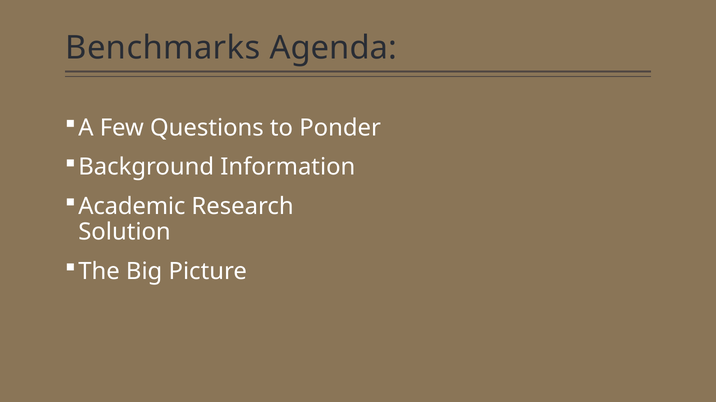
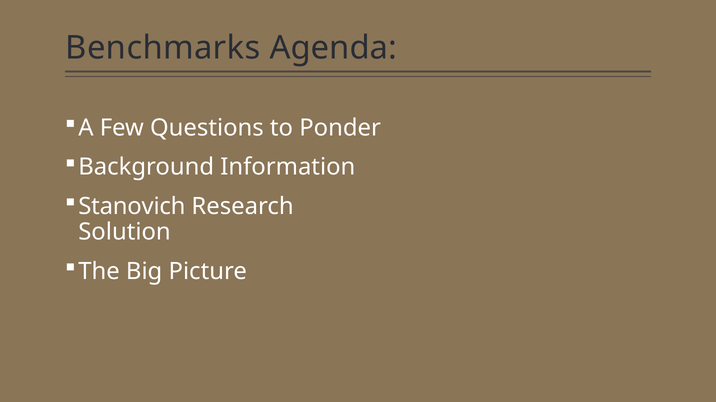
Academic: Academic -> Stanovich
